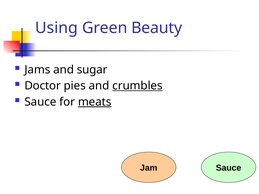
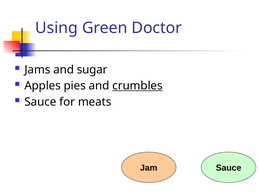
Beauty: Beauty -> Doctor
Doctor: Doctor -> Apples
meats underline: present -> none
